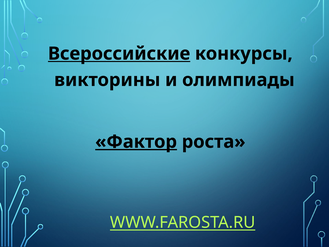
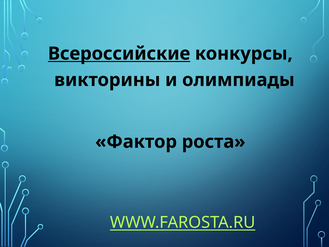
Фактор underline: present -> none
